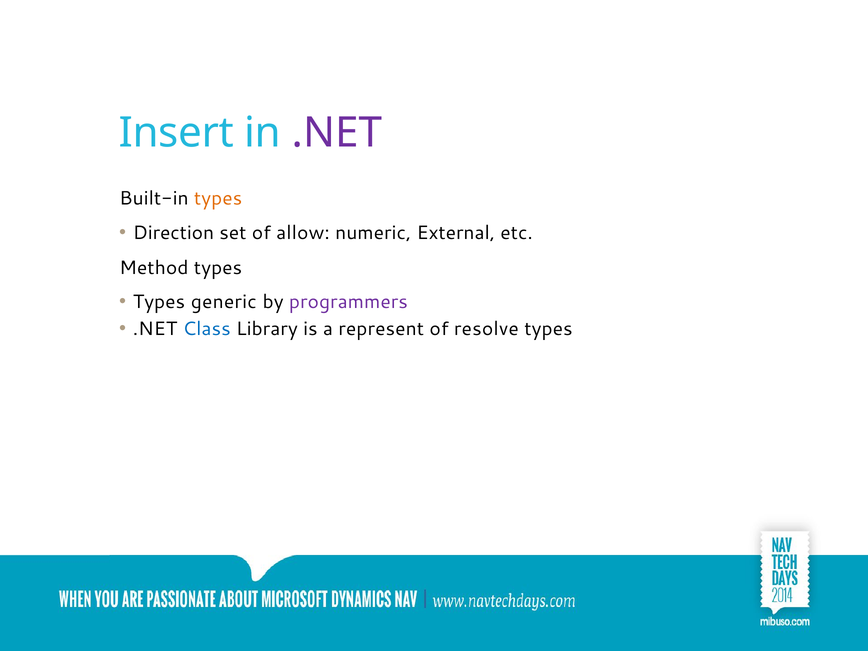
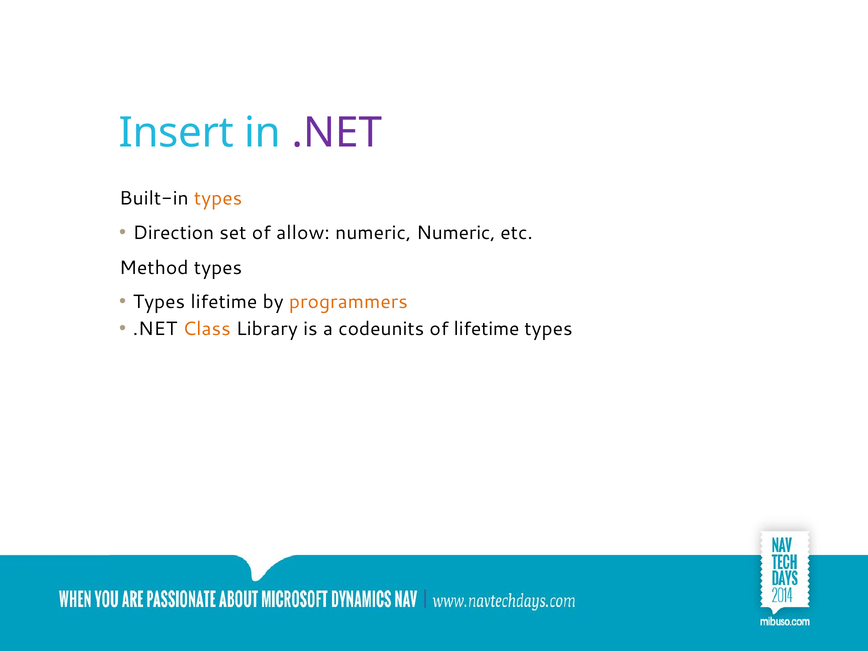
numeric External: External -> Numeric
Types generic: generic -> lifetime
programmers colour: purple -> orange
Class colour: blue -> orange
represent: represent -> codeunits
of resolve: resolve -> lifetime
